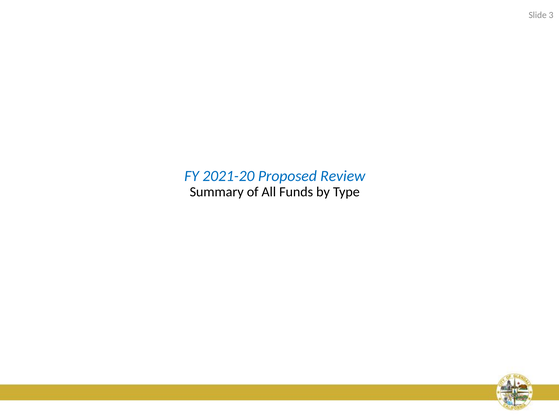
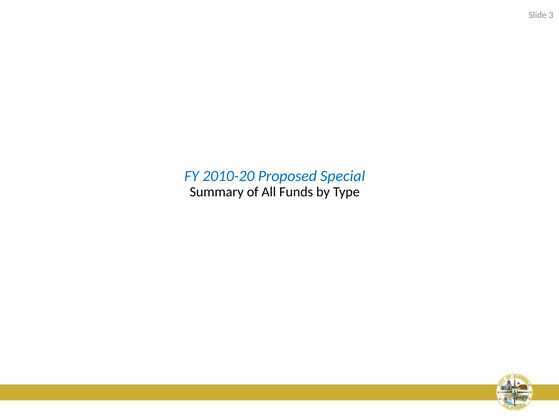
2021-20: 2021-20 -> 2010-20
Review: Review -> Special
